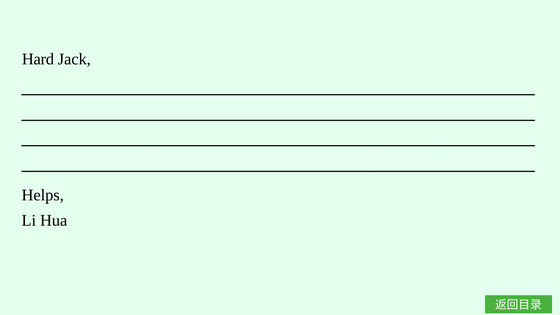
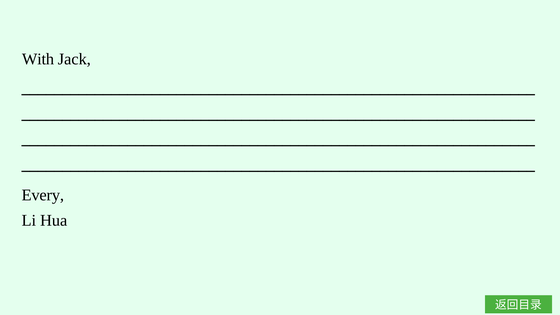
Hard: Hard -> With
Helps: Helps -> Every
